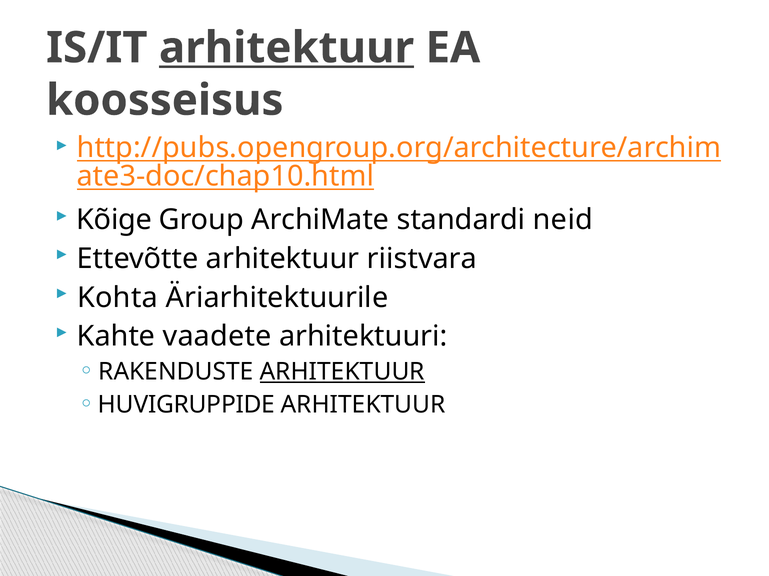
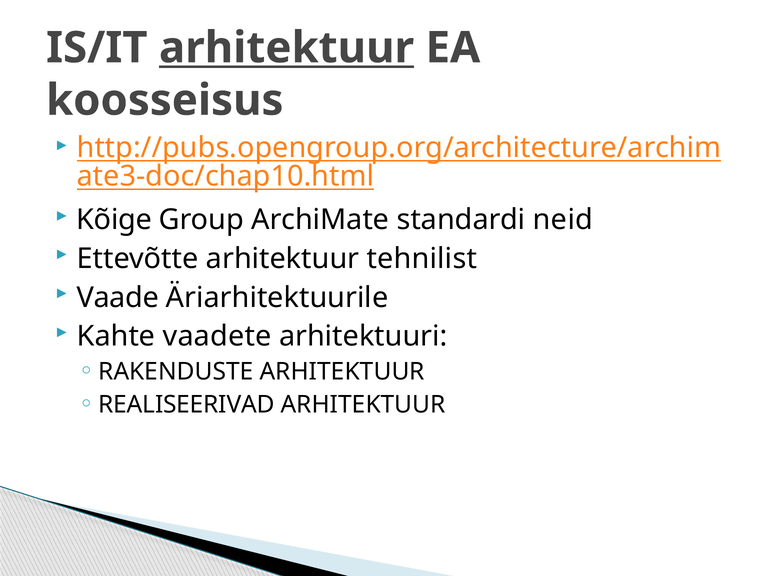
riistvara: riistvara -> tehnilist
Kohta: Kohta -> Vaade
ARHITEKTUUR at (342, 372) underline: present -> none
HUVIGRUPPIDE: HUVIGRUPPIDE -> REALISEERIVAD
